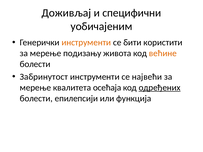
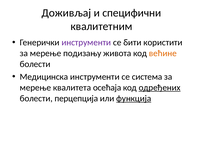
уобичајеним: уобичајеним -> квалитетним
инструменти at (86, 43) colour: orange -> purple
Забринутост: Забринутост -> Медицинска
највећи: највећи -> система
епилепсији: епилепсији -> перцепција
функција underline: none -> present
